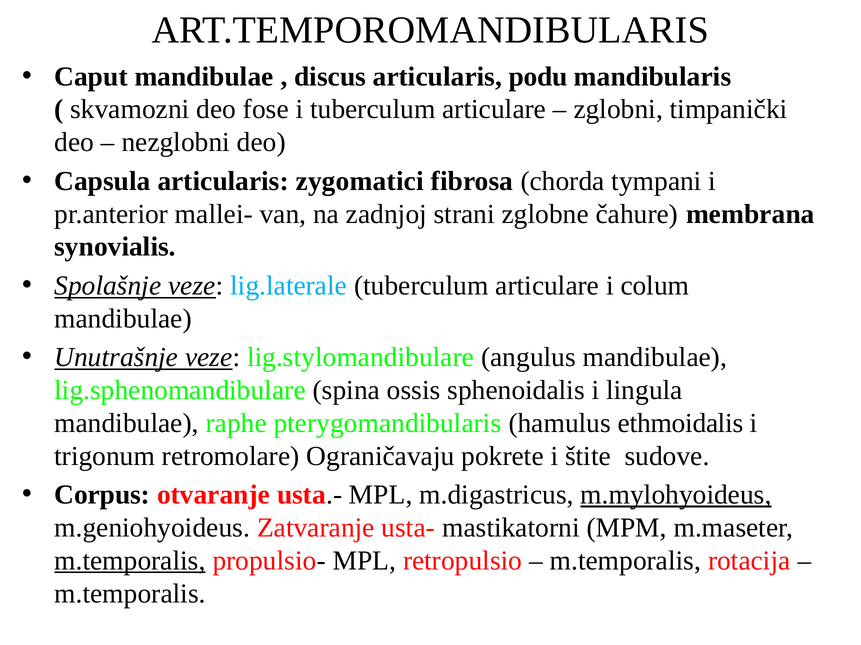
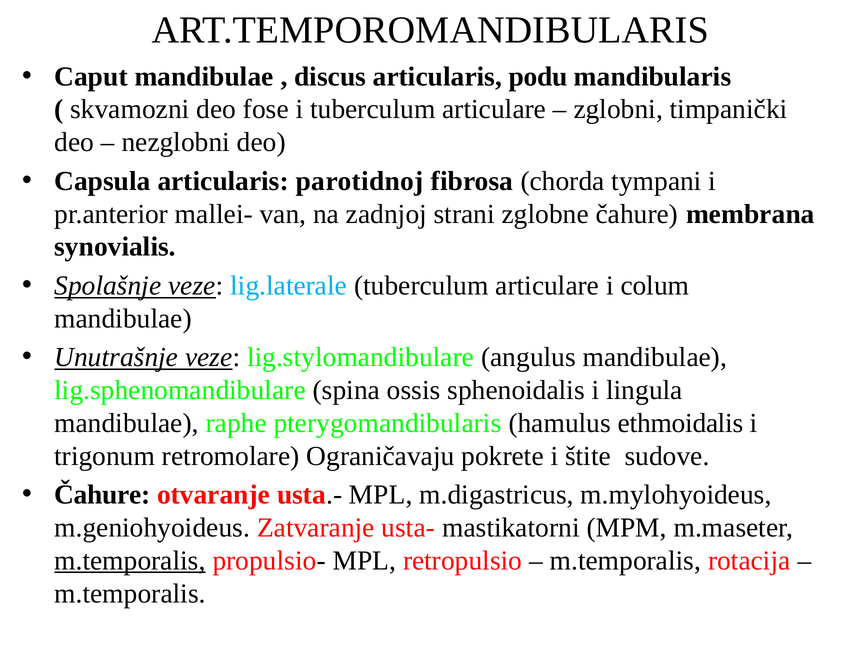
zygomatici: zygomatici -> parotidnoj
Corpus at (102, 495): Corpus -> Čahure
m.mylohyoideus underline: present -> none
